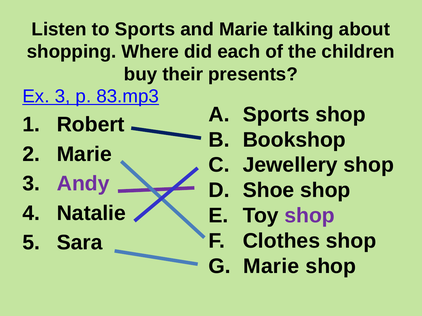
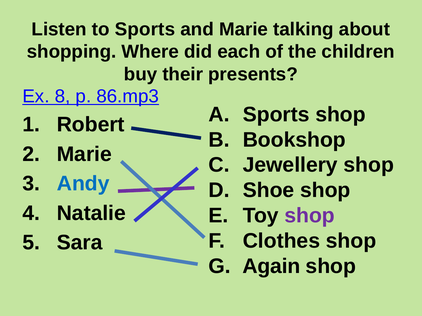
Ex 3: 3 -> 8
83.mp3: 83.mp3 -> 86.mp3
Andy colour: purple -> blue
Marie at (271, 267): Marie -> Again
